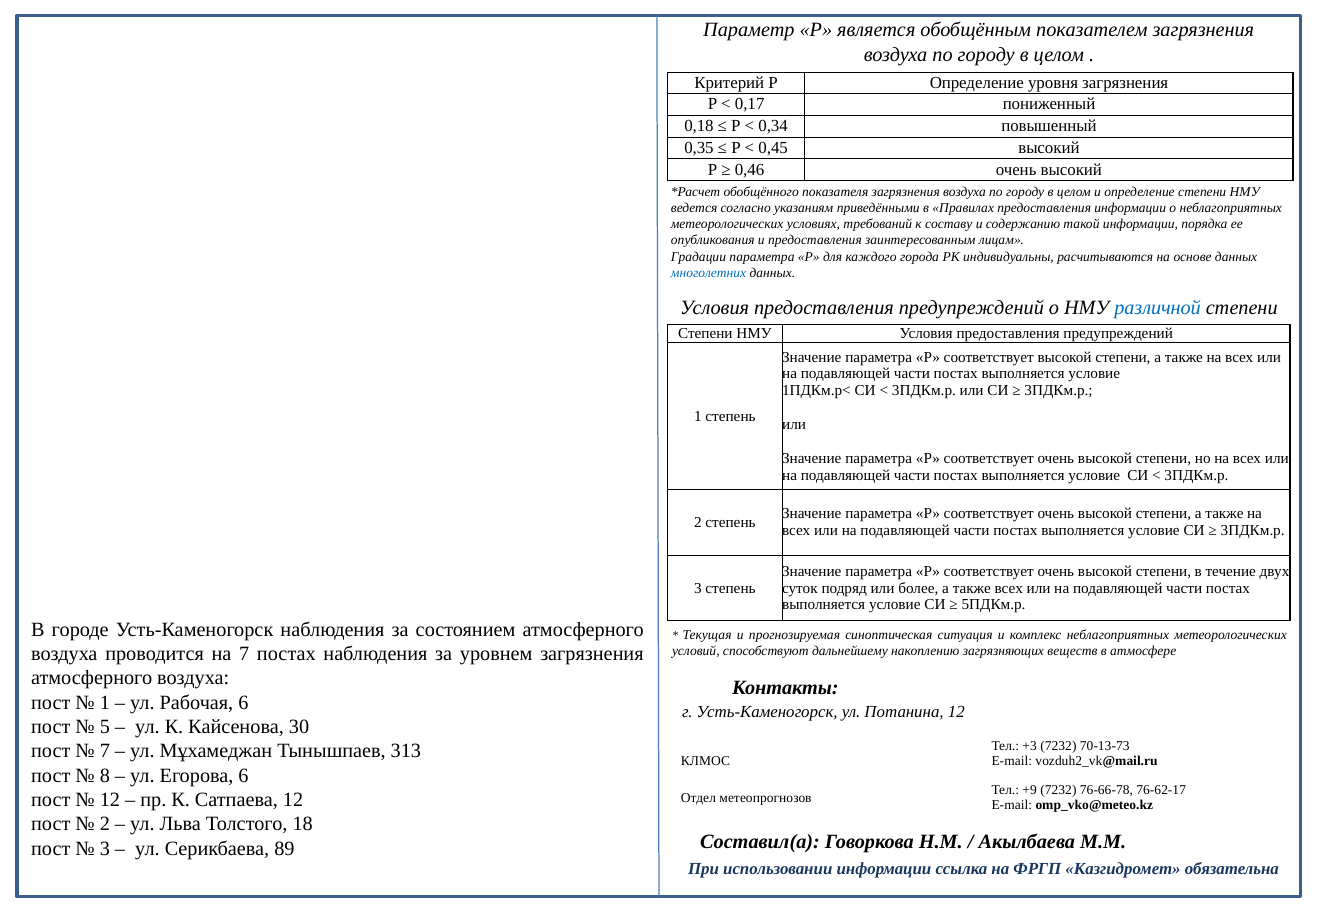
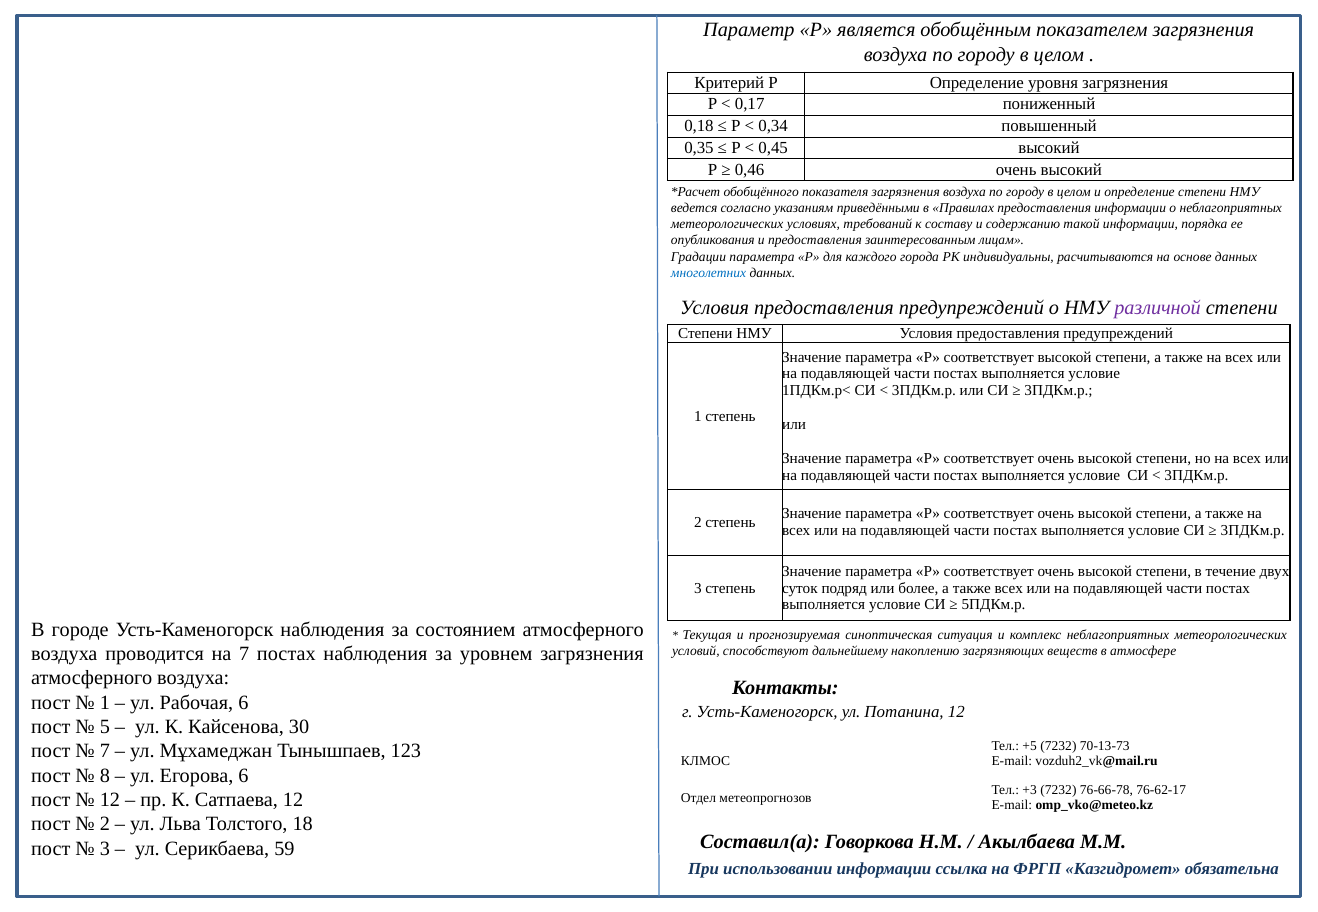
различной colour: blue -> purple
+3: +3 -> +5
313: 313 -> 123
+9: +9 -> +3
89: 89 -> 59
